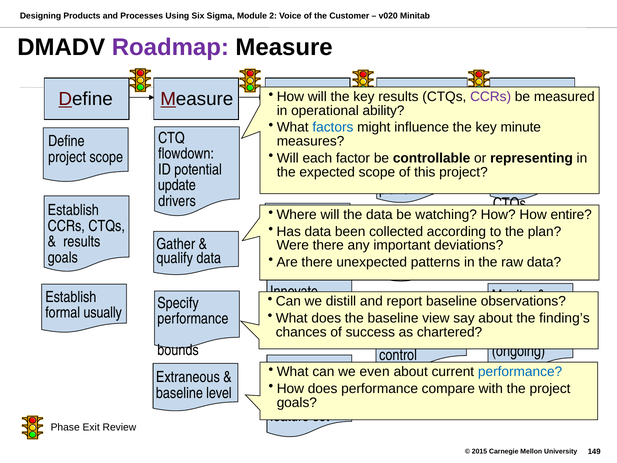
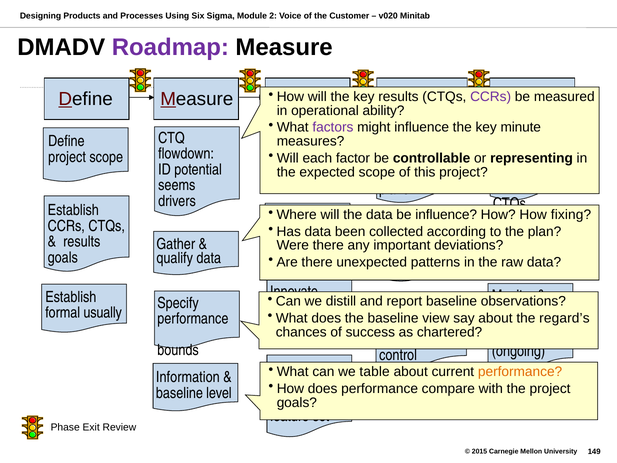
factors colour: blue -> purple
update: update -> seems
be watching: watching -> influence
entire: entire -> fixing
finding’s: finding’s -> regard’s
even: even -> table
performance at (520, 372) colour: blue -> orange
Extraneous: Extraneous -> Information
